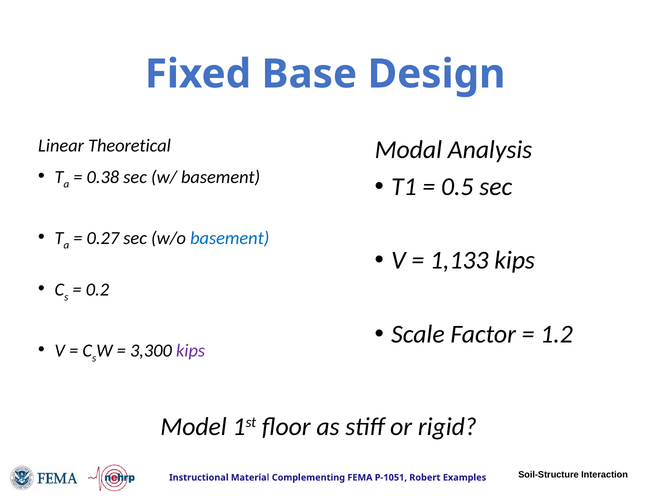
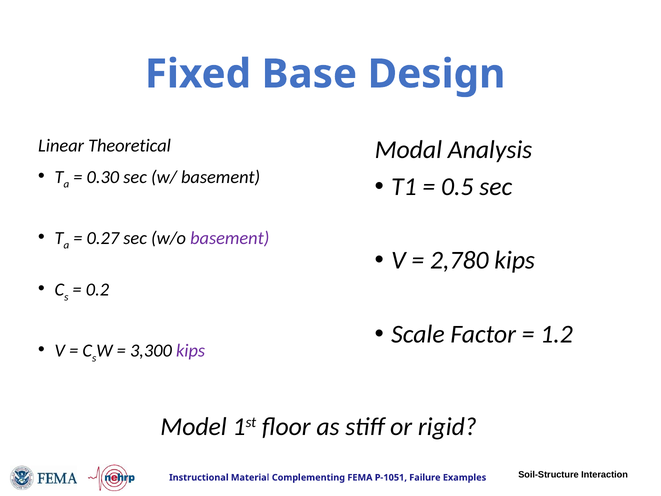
0.38: 0.38 -> 0.30
basement at (230, 238) colour: blue -> purple
1,133: 1,133 -> 2,780
Robert: Robert -> Failure
